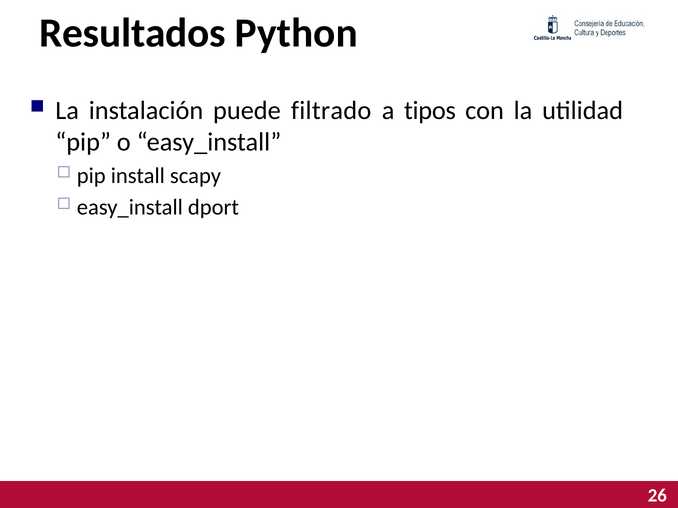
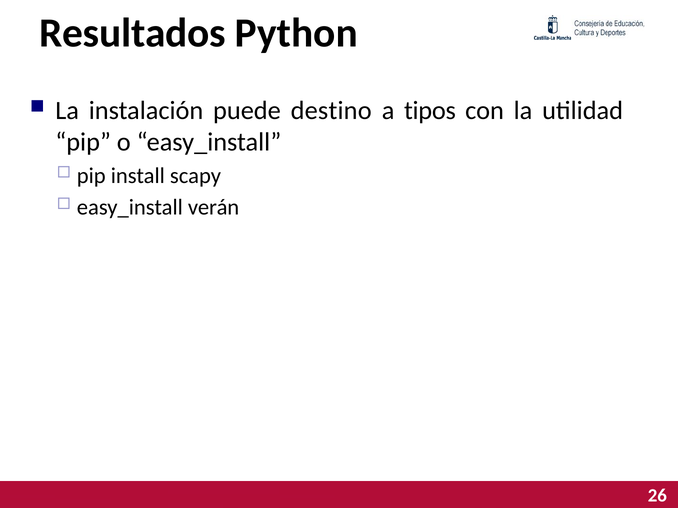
filtrado: filtrado -> destino
dport: dport -> verán
